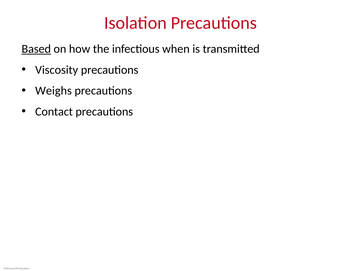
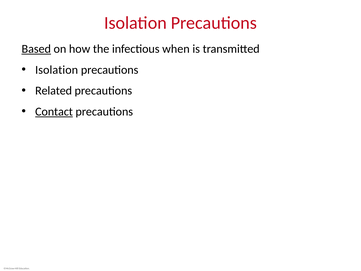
Viscosity at (57, 70): Viscosity -> Isolation
Weighs: Weighs -> Related
Contact underline: none -> present
